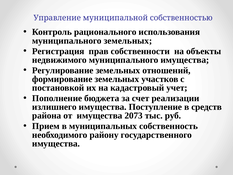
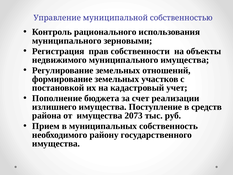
муниципального земельных: земельных -> зерновыми
